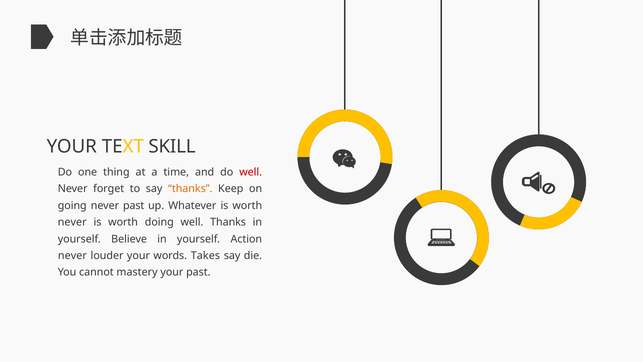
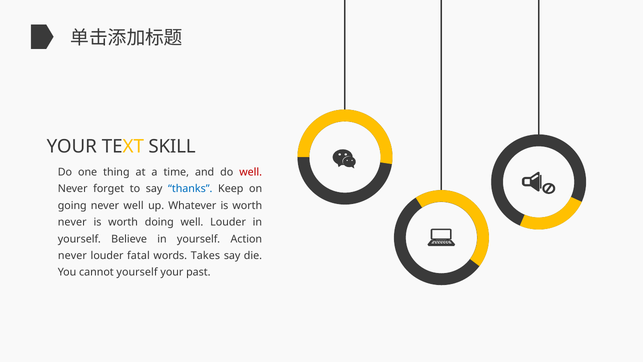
thanks at (190, 189) colour: orange -> blue
never past: past -> well
well Thanks: Thanks -> Louder
louder your: your -> fatal
cannot mastery: mastery -> yourself
